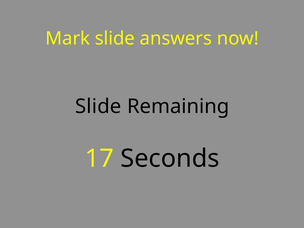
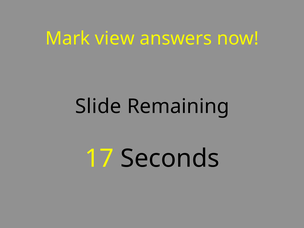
Mark slide: slide -> view
